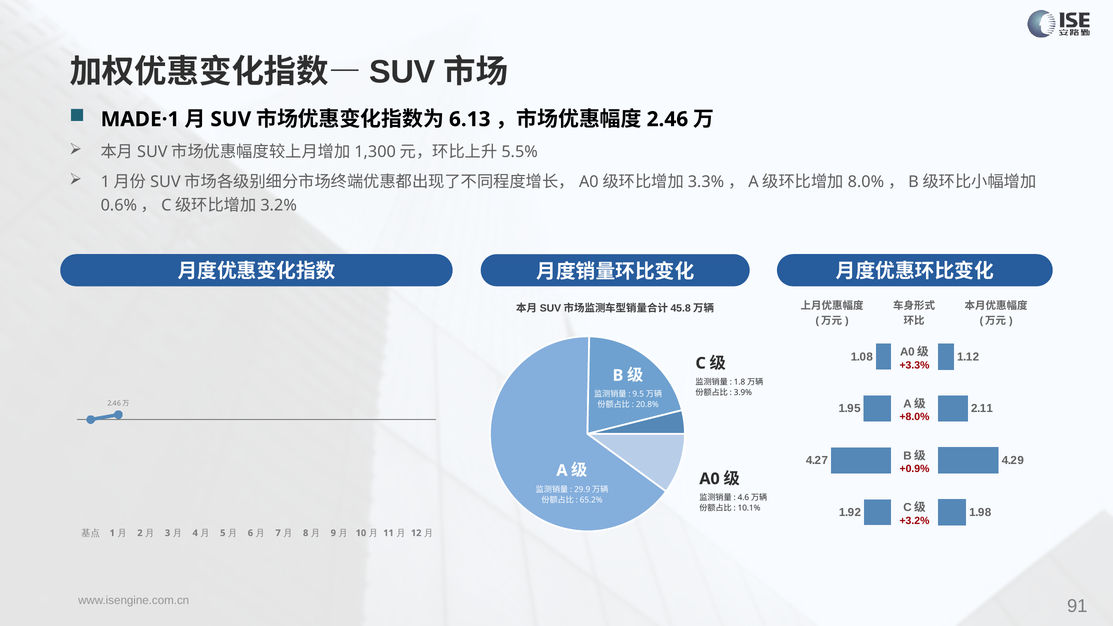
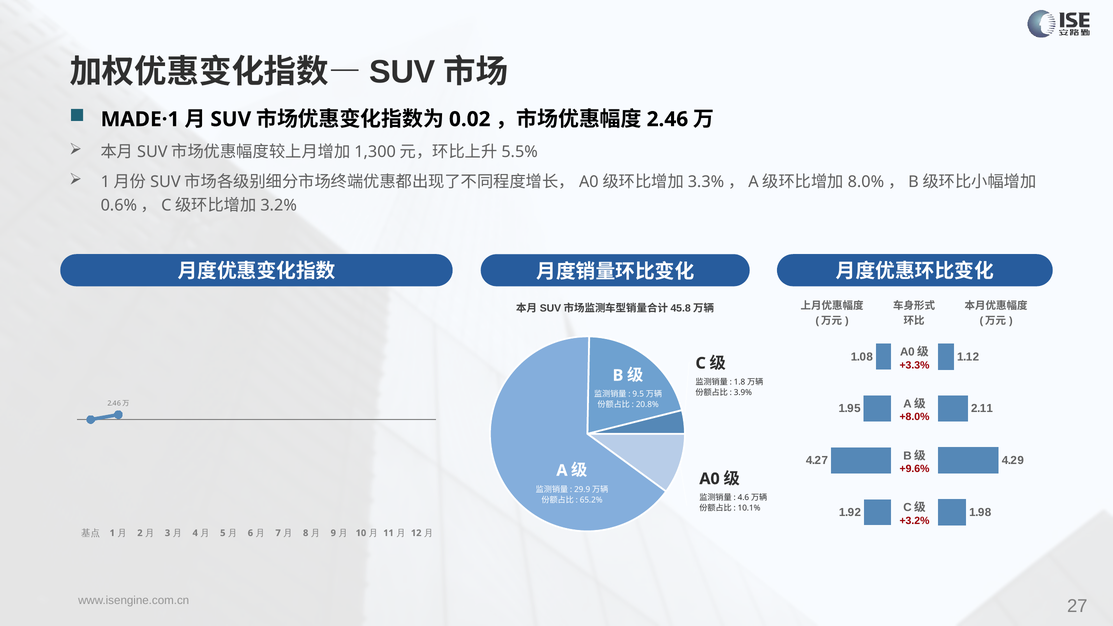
6.13: 6.13 -> 0.02
+0.9%: +0.9% -> +9.6%
91: 91 -> 27
